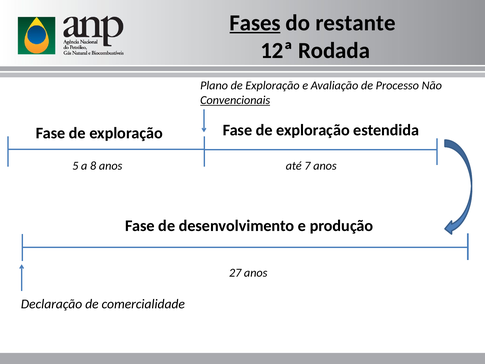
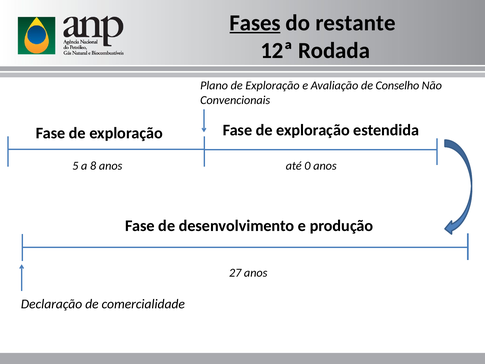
Processo: Processo -> Conselho
Convencionais underline: present -> none
7: 7 -> 0
